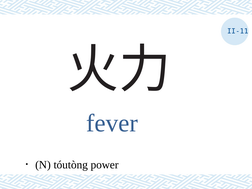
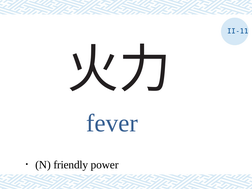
tóutòng: tóutòng -> friendly
